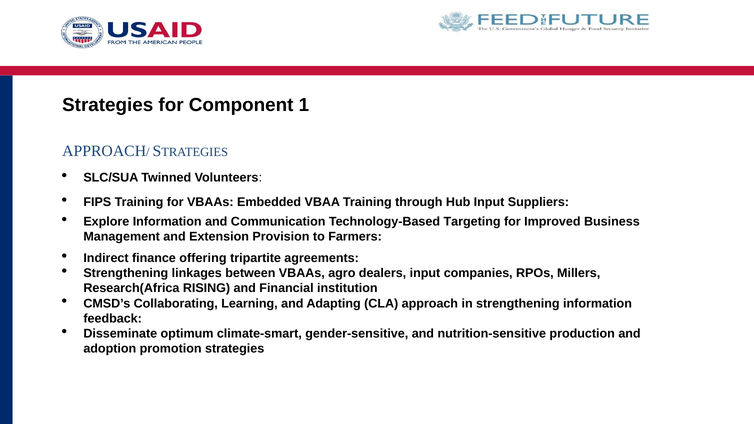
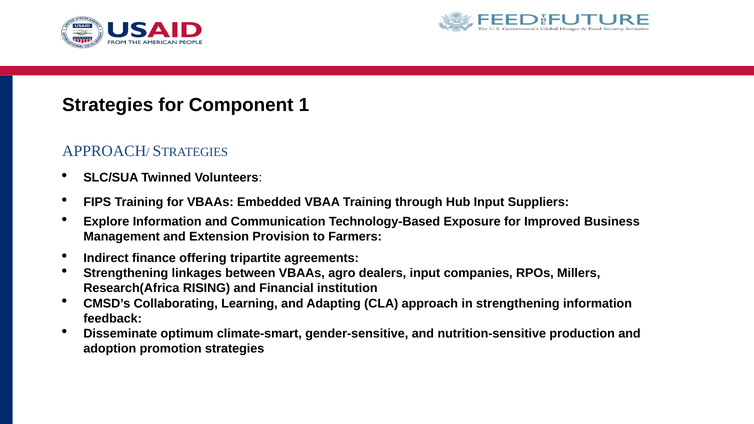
Targeting: Targeting -> Exposure
